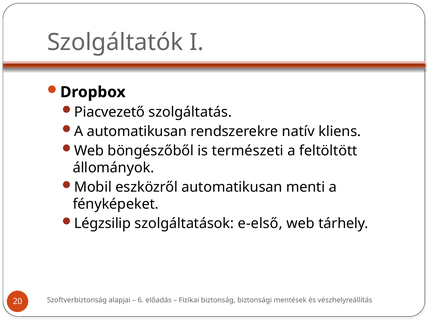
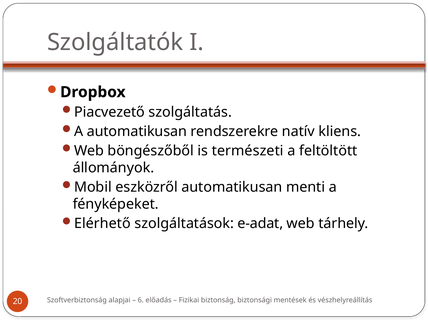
Légzsilip: Légzsilip -> Elérhető
e-első: e-első -> e-adat
